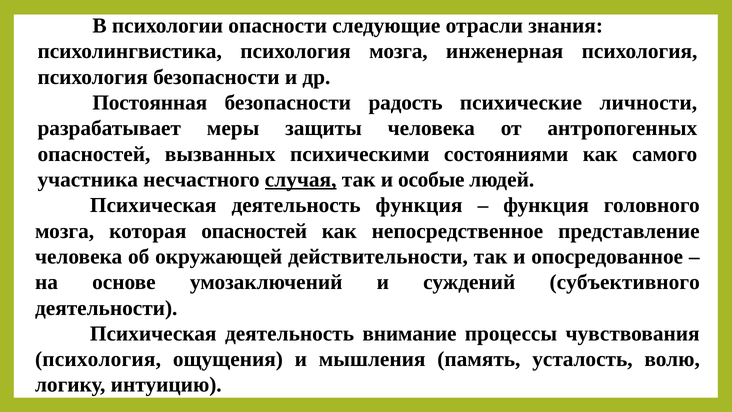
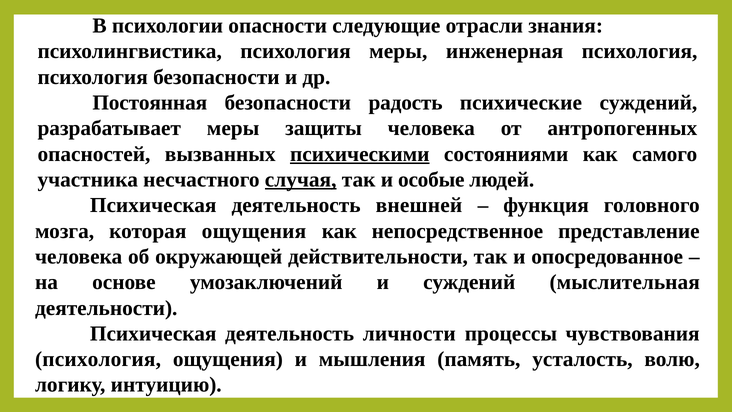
психология мозга: мозга -> меры
психические личности: личности -> суждений
психическими underline: none -> present
деятельность функция: функция -> внешней
которая опасностей: опасностей -> ощущения
субъективного: субъективного -> мыслительная
внимание: внимание -> личности
